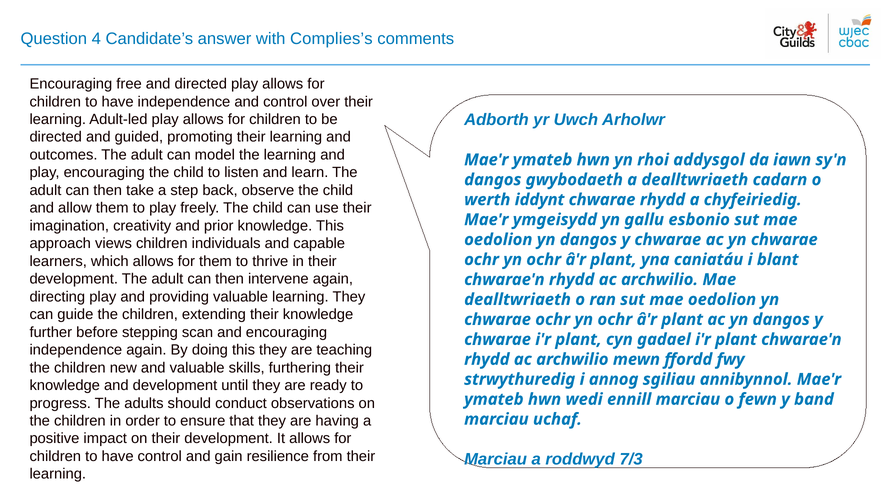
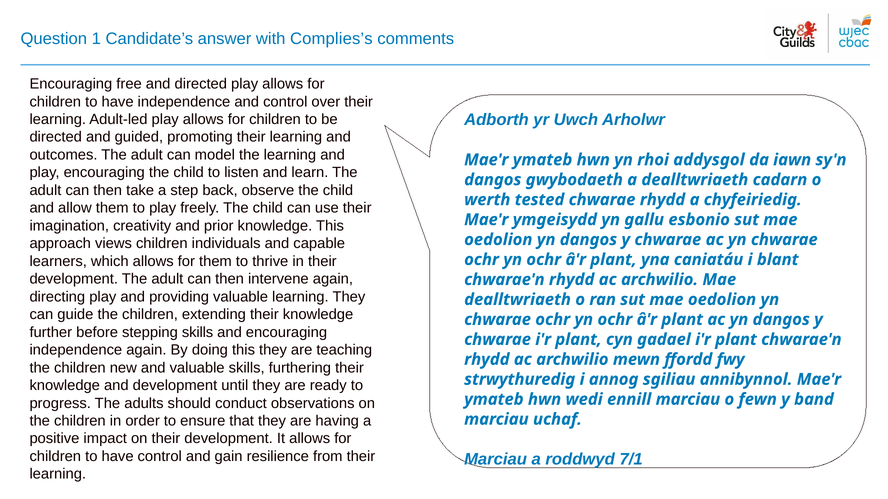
4: 4 -> 1
iddynt: iddynt -> tested
stepping scan: scan -> skills
7/3: 7/3 -> 7/1
